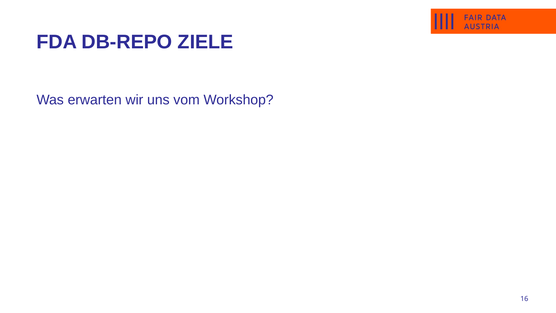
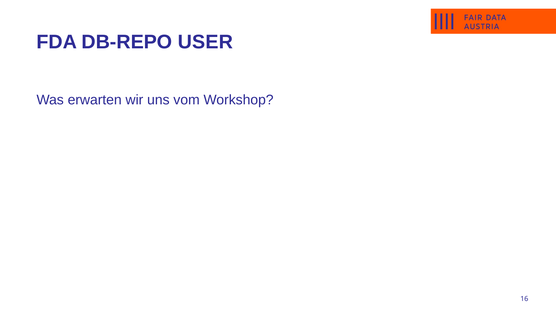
ZIELE: ZIELE -> USER
